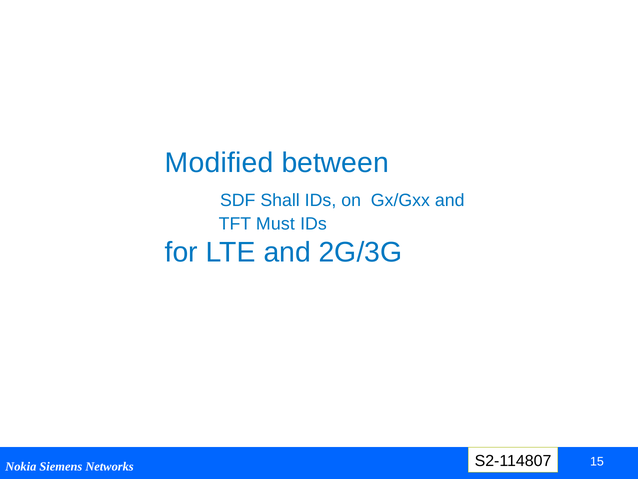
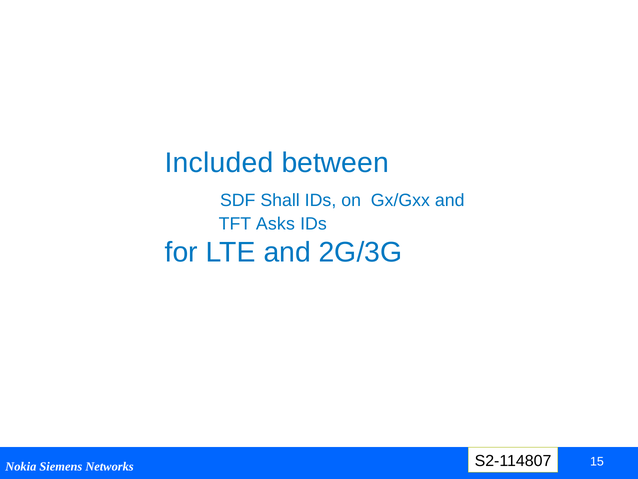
Modified: Modified -> Included
Must: Must -> Asks
